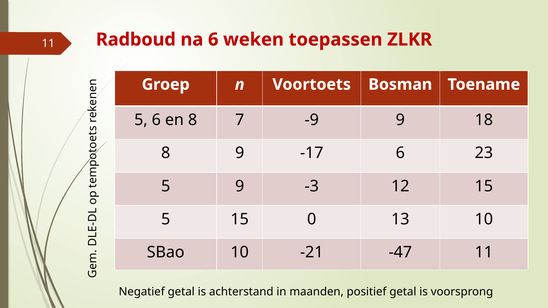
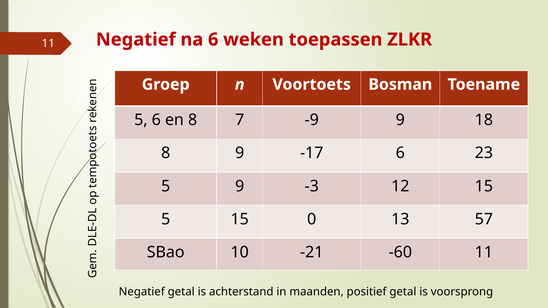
Radboud at (136, 40): Radboud -> Negatief
13 10: 10 -> 57
-47: -47 -> -60
